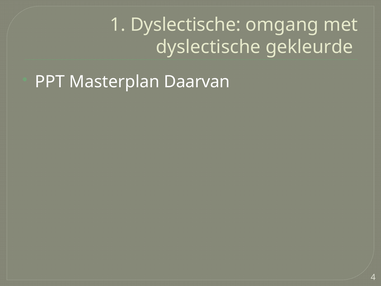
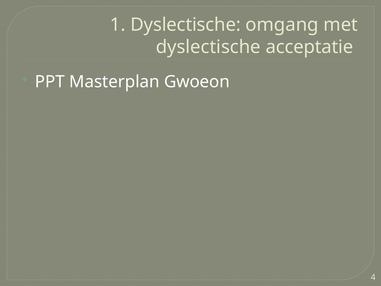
gekleurde: gekleurde -> acceptatie
Daarvan: Daarvan -> Gwoeon
